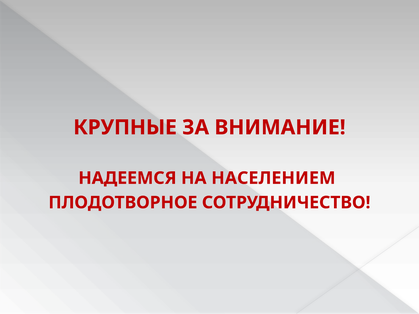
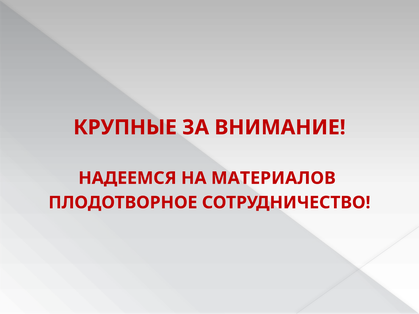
НАСЕЛЕНИЕМ: НАСЕЛЕНИЕМ -> МАТЕРИАЛОВ
